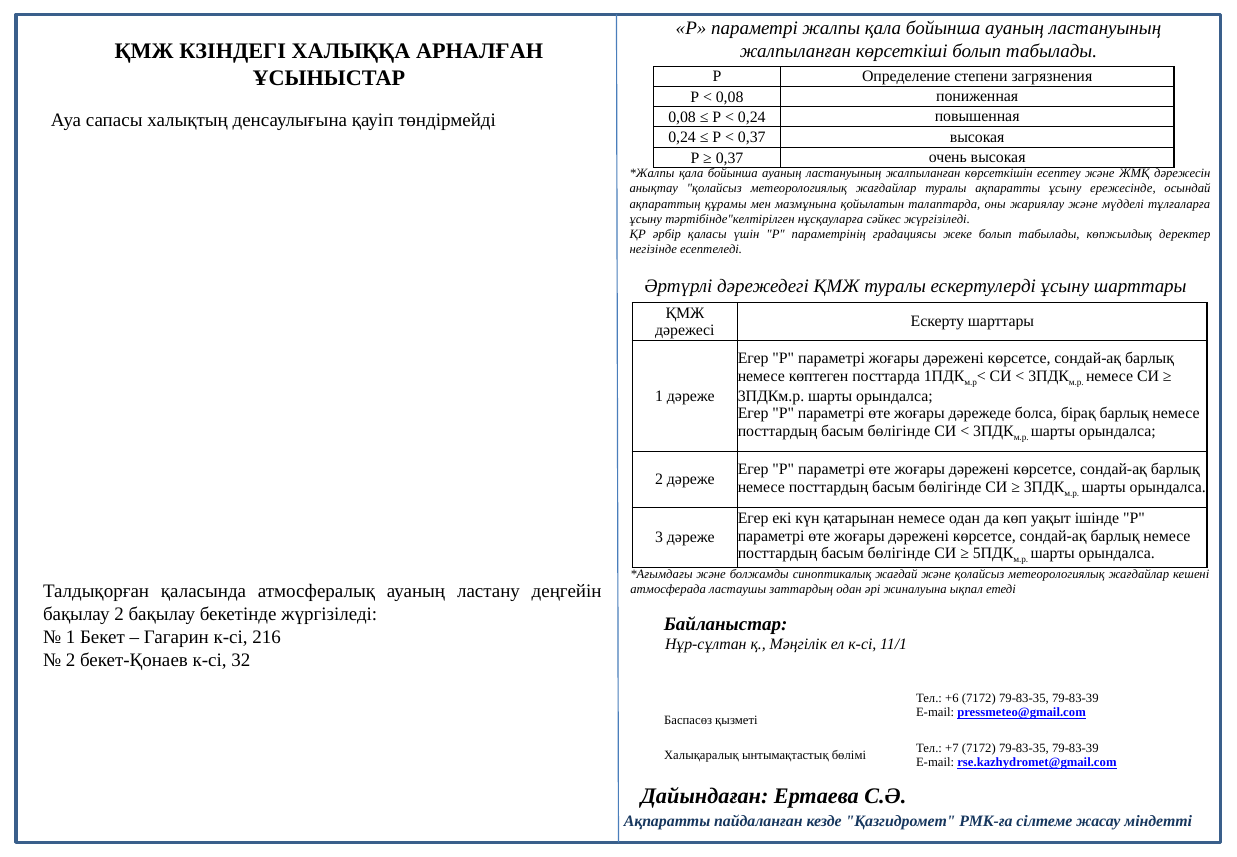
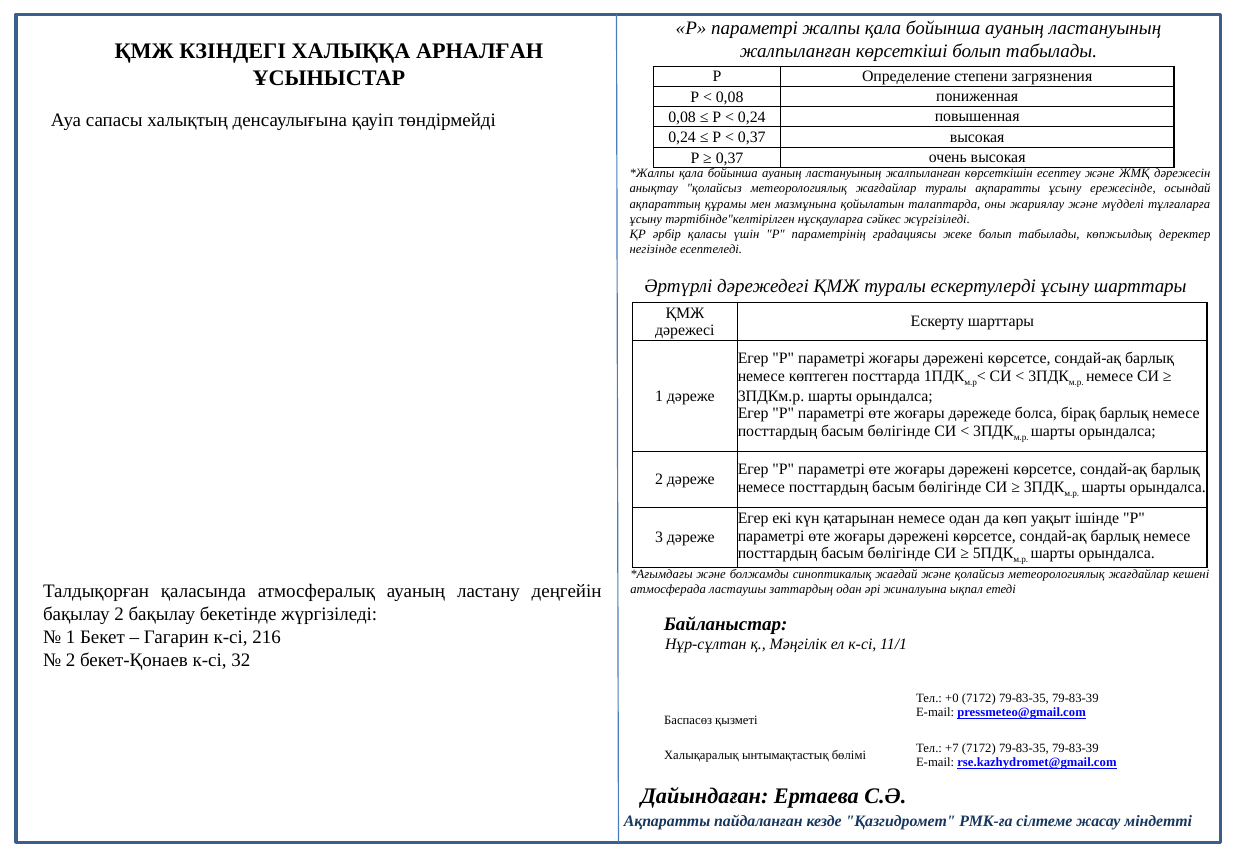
+6: +6 -> +0
